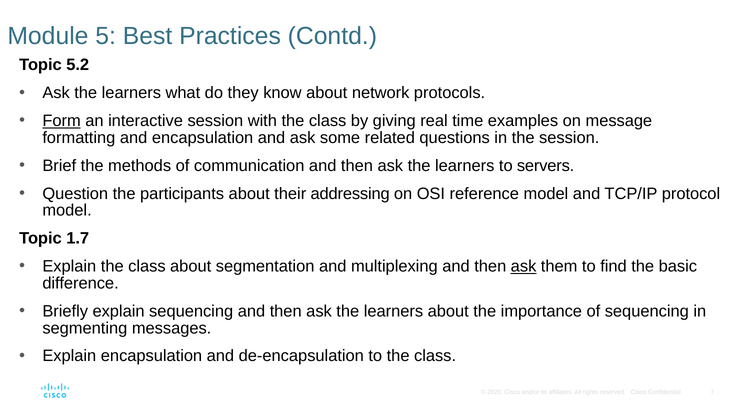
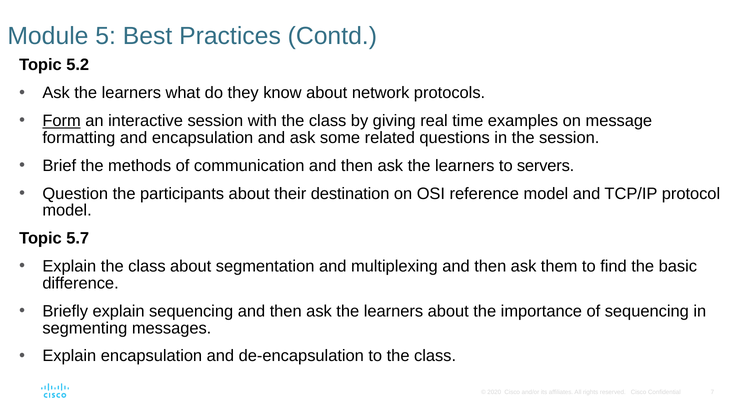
addressing: addressing -> destination
1.7: 1.7 -> 5.7
ask at (524, 266) underline: present -> none
